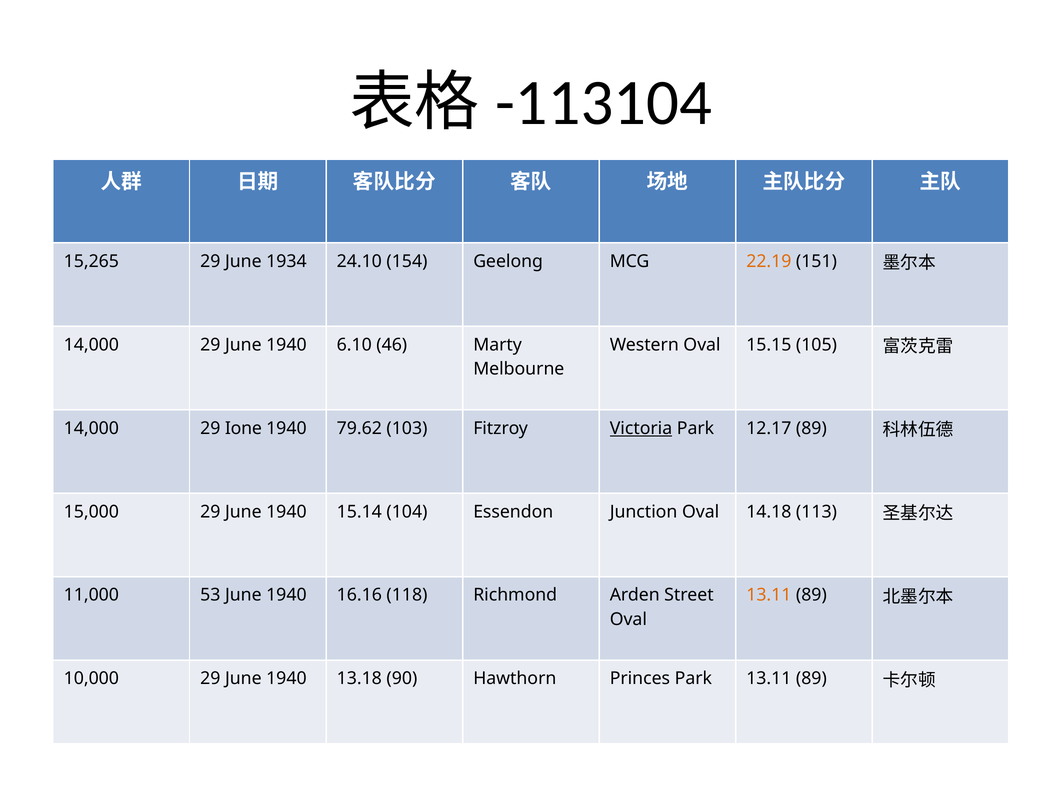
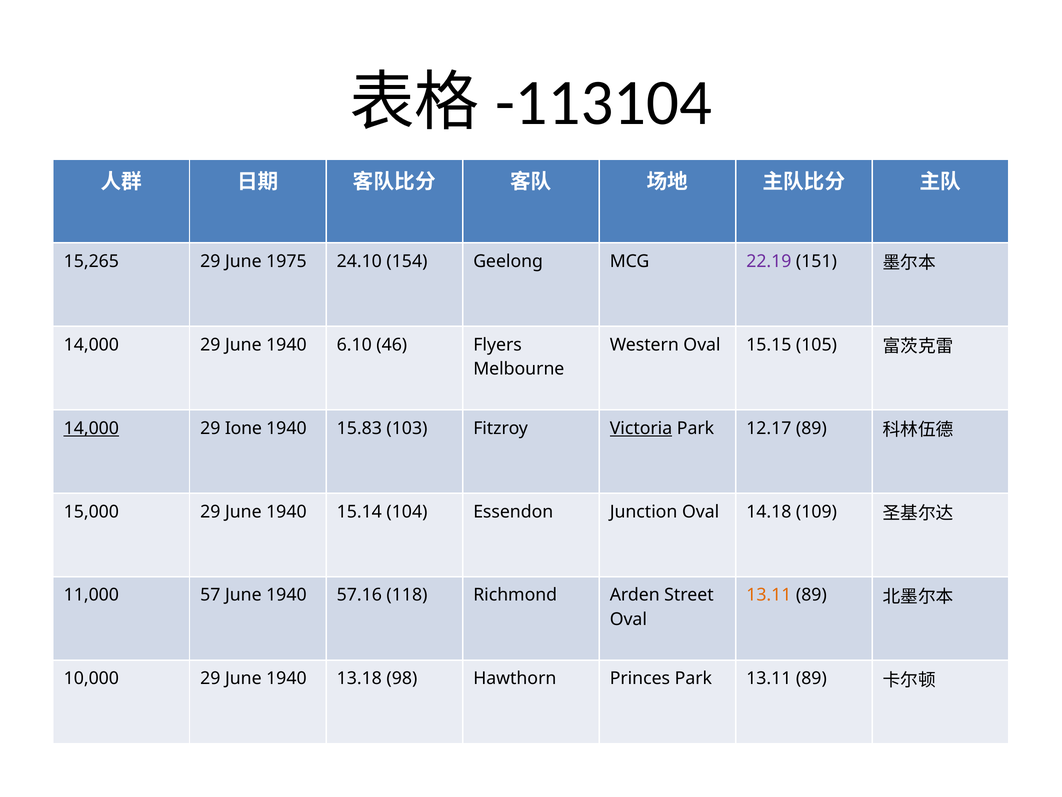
1934: 1934 -> 1975
22.19 colour: orange -> purple
Marty: Marty -> Flyers
14,000 at (91, 428) underline: none -> present
79.62: 79.62 -> 15.83
113: 113 -> 109
53: 53 -> 57
16.16: 16.16 -> 57.16
90: 90 -> 98
